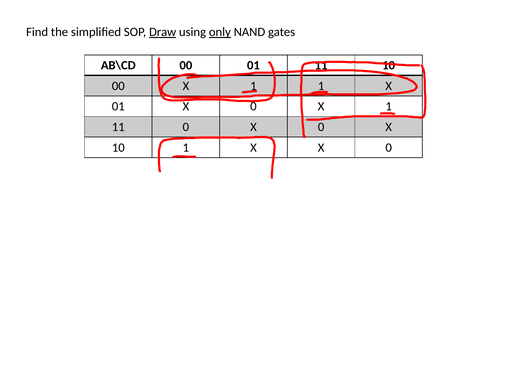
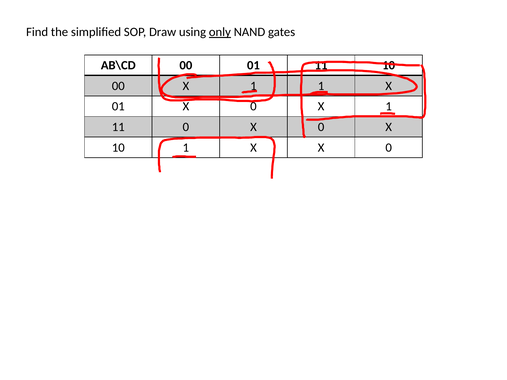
Draw underline: present -> none
